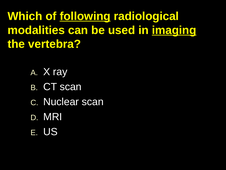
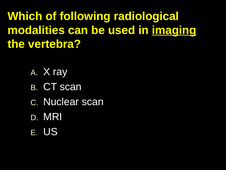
following underline: present -> none
